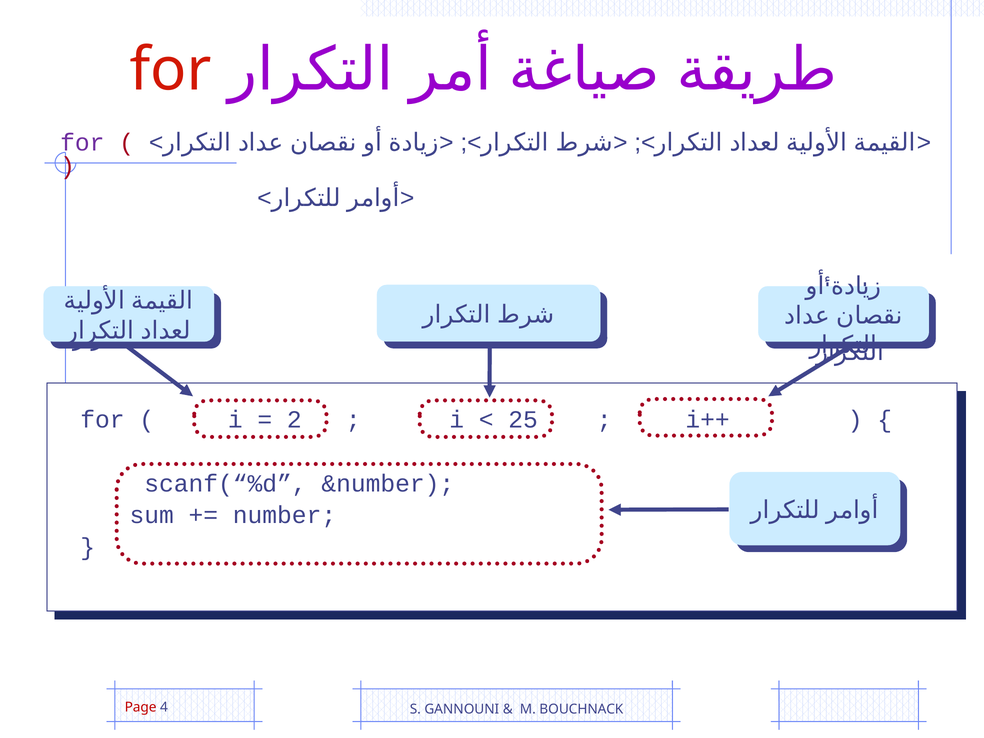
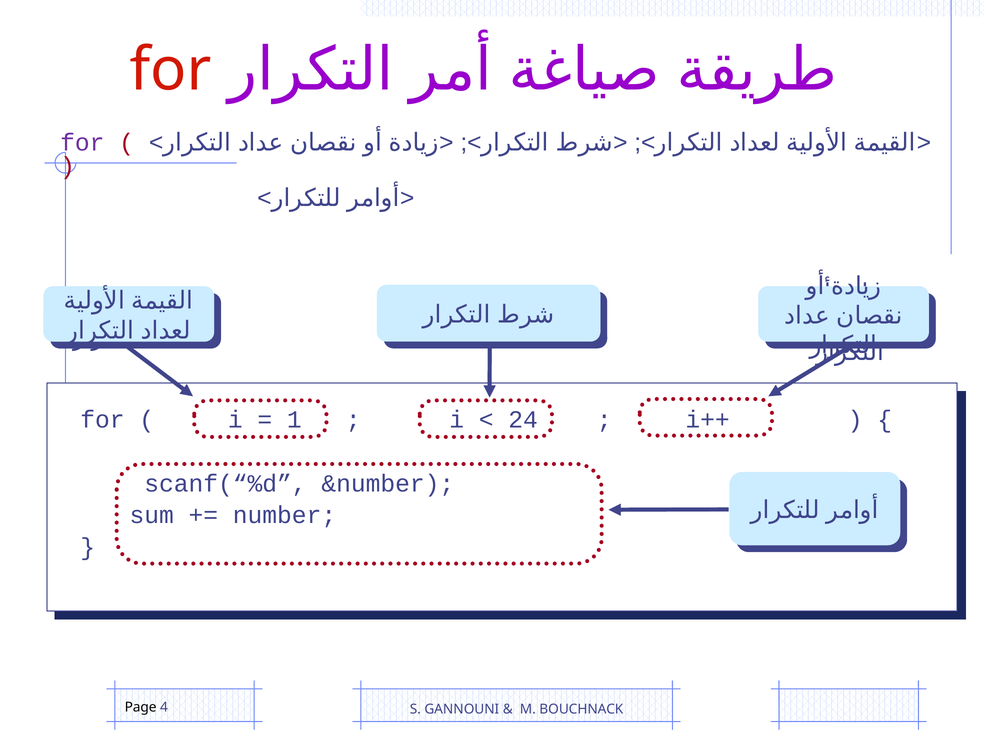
2: 2 -> 1
25: 25 -> 24
Page colour: red -> black
